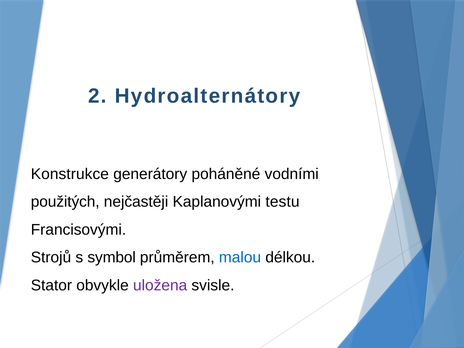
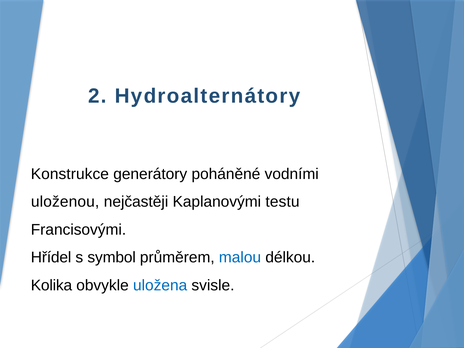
použitých: použitých -> uloženou
Strojů: Strojů -> Hřídel
Stator: Stator -> Kolika
uložena colour: purple -> blue
